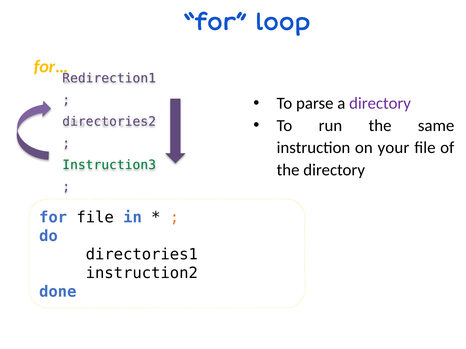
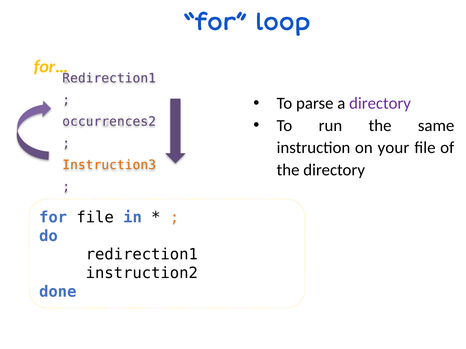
directories2: directories2 -> occurrences2
Instruction3 colour: green -> orange
directories1 at (142, 255): directories1 -> redirection1
